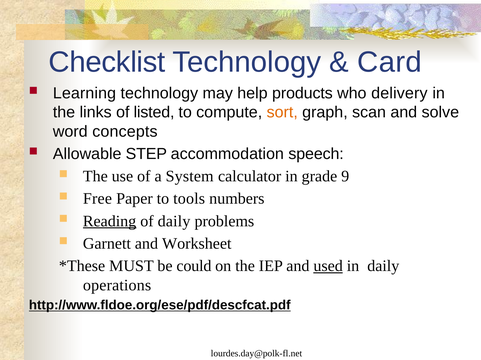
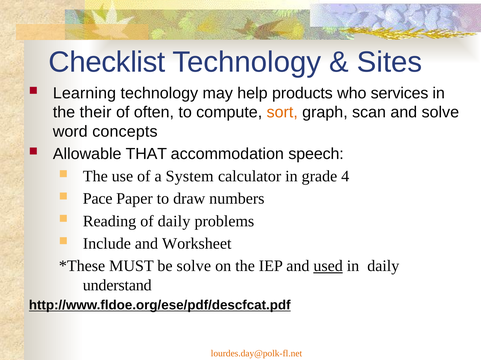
Card: Card -> Sites
delivery: delivery -> services
links: links -> their
listed: listed -> often
STEP: STEP -> THAT
9: 9 -> 4
Free: Free -> Pace
tools: tools -> draw
Reading underline: present -> none
Garnett: Garnett -> Include
be could: could -> solve
operations: operations -> understand
lourdes.day@polk-fl.net colour: black -> orange
